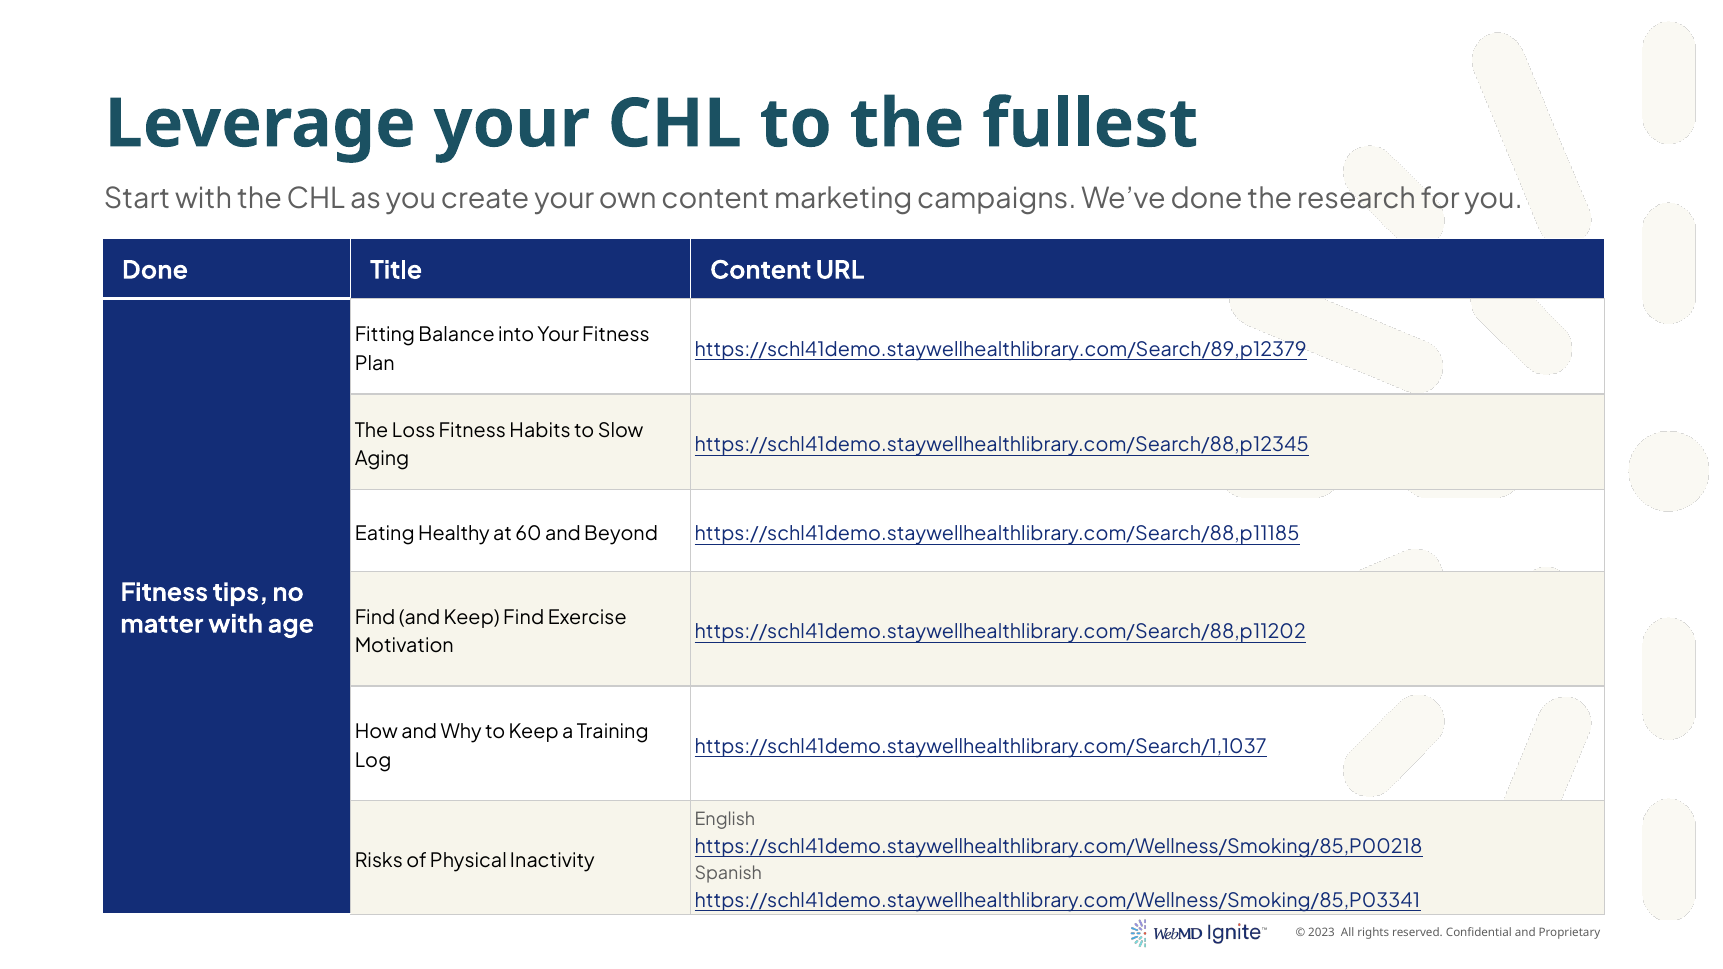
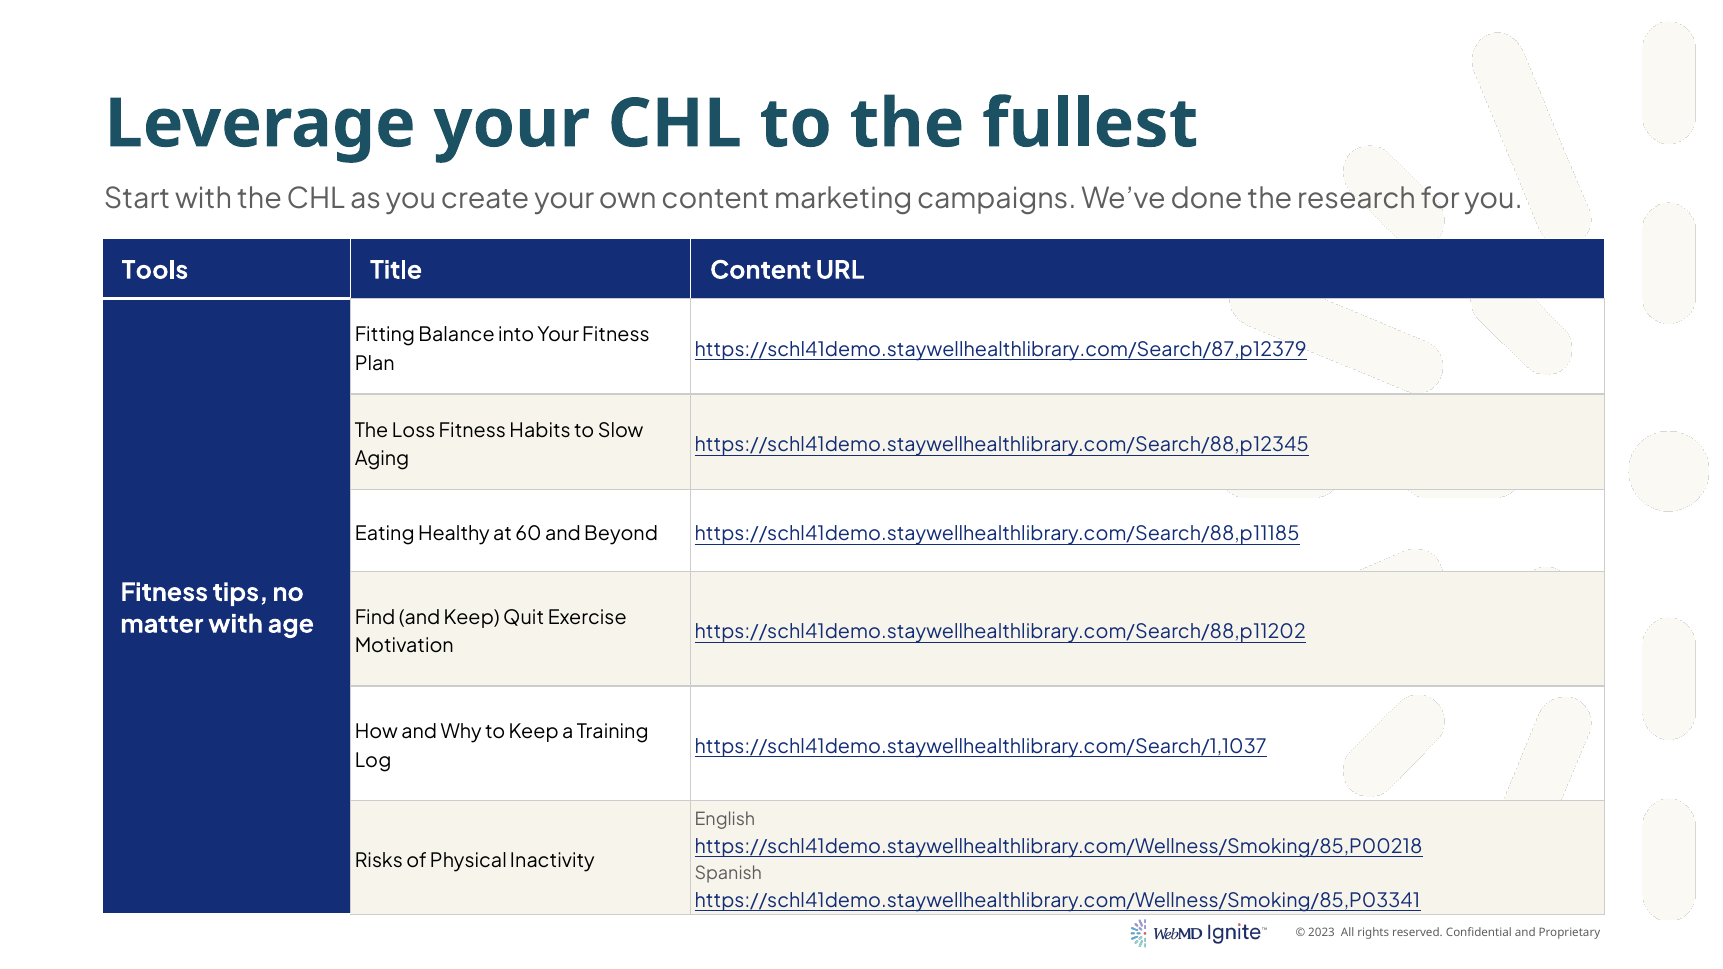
Done at (155, 271): Done -> Tools
https://schl41demo.staywellhealthlibrary.com/Search/89,p12379: https://schl41demo.staywellhealthlibrary.com/Search/89,p12379 -> https://schl41demo.staywellhealthlibrary.com/Search/87,p12379
Keep Find: Find -> Quit
